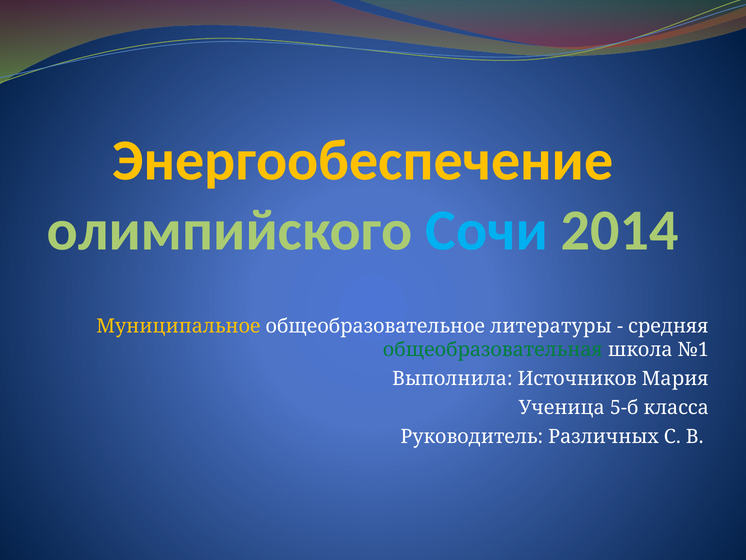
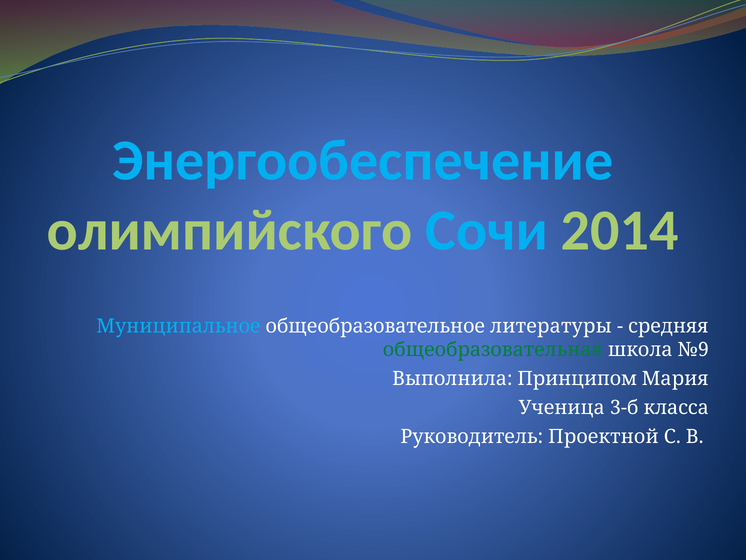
Энергообеспечение colour: yellow -> light blue
Муниципальное colour: yellow -> light blue
№1: №1 -> №9
Источников: Источников -> Принципом
5-б: 5-б -> 3-б
Различных: Различных -> Проектной
